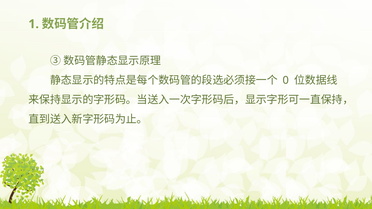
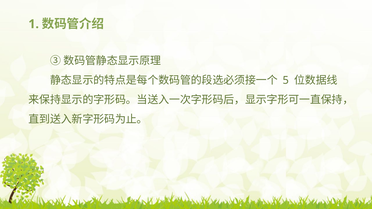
0: 0 -> 5
